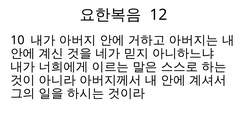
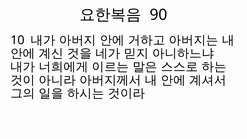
12: 12 -> 90
